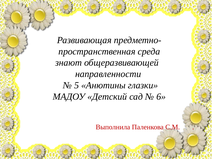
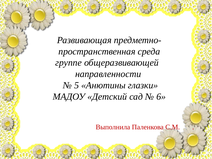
знают: знают -> группе
